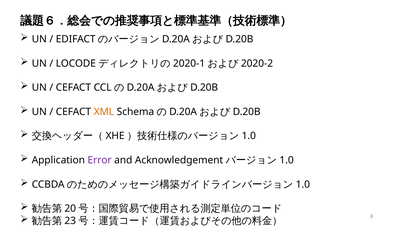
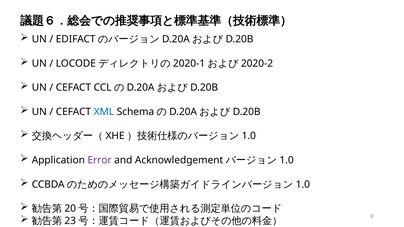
XML colour: orange -> blue
